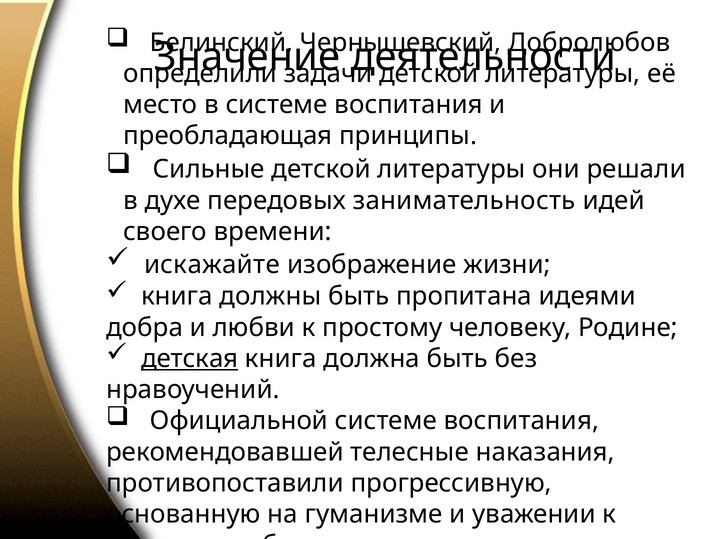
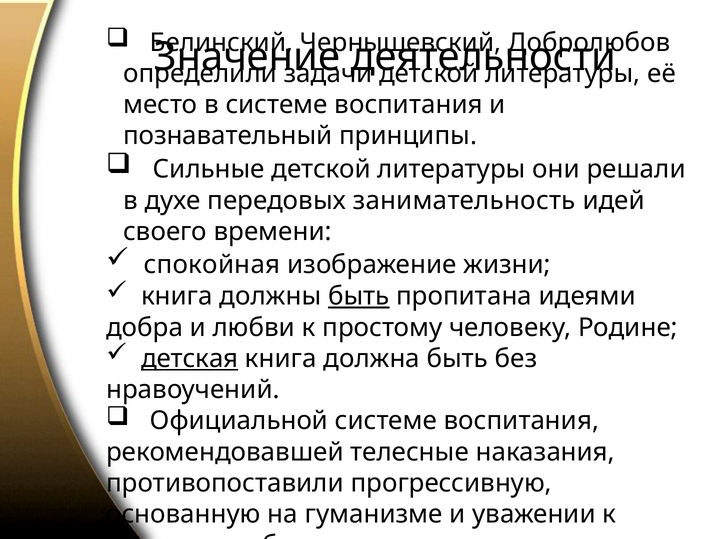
преобладающая: преобладающая -> познавательный
искажайте: искажайте -> спокойная
быть at (359, 296) underline: none -> present
